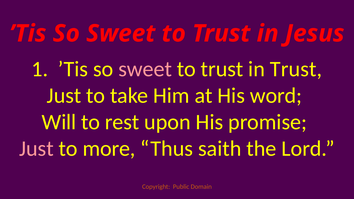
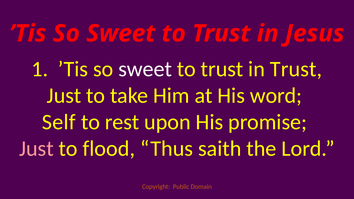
sweet at (145, 69) colour: pink -> white
Will: Will -> Self
more: more -> flood
